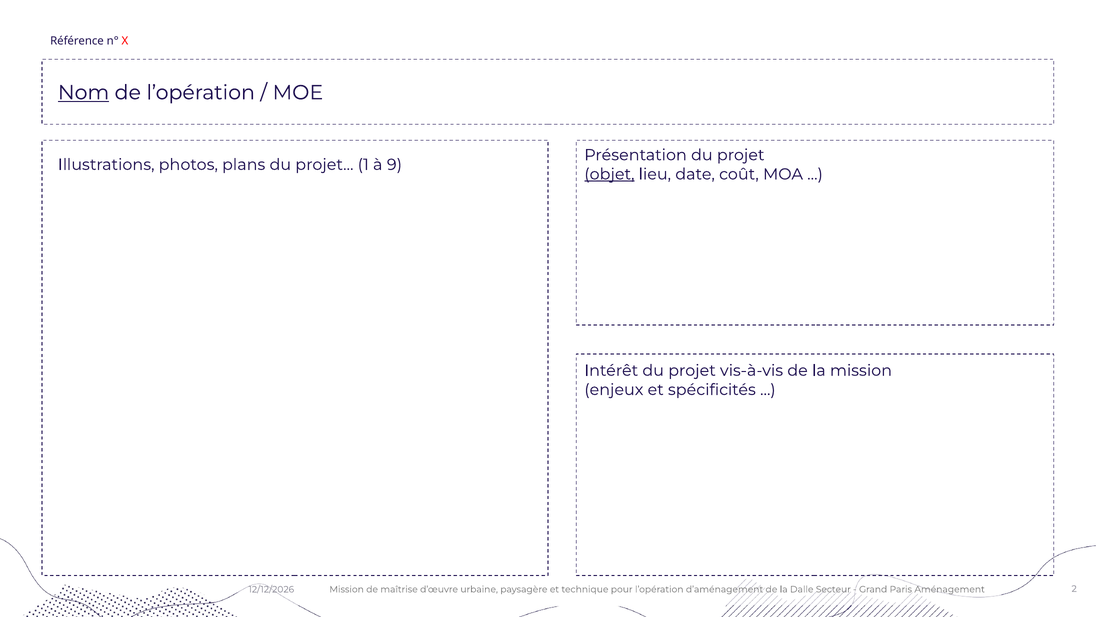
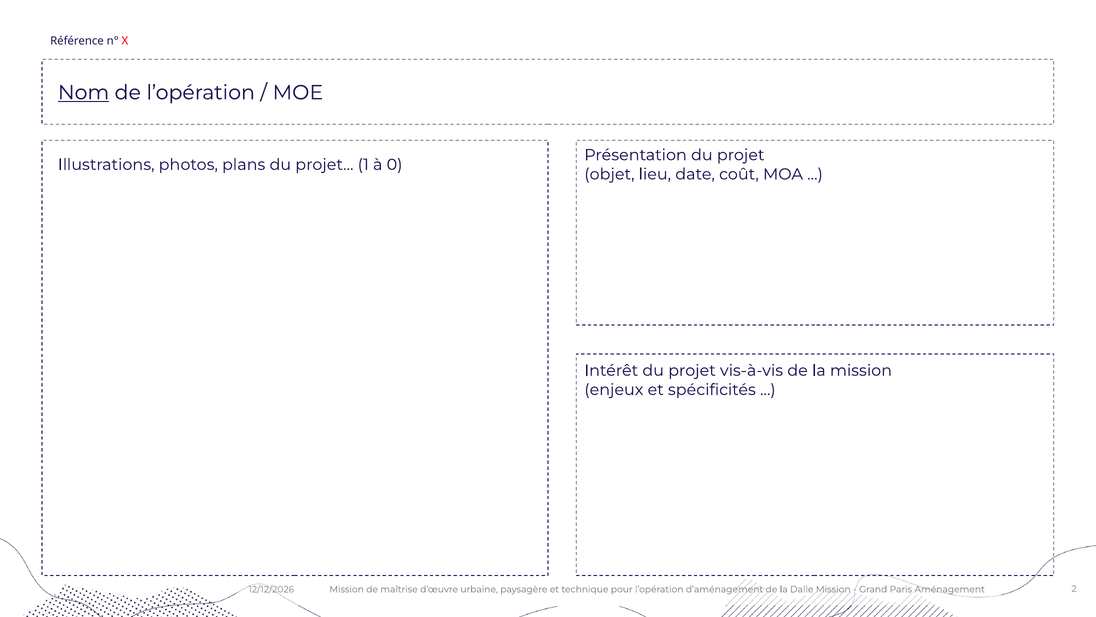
9: 9 -> 0
objet underline: present -> none
Dalle Secteur: Secteur -> Mission
